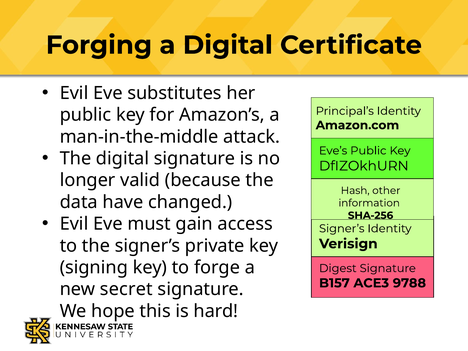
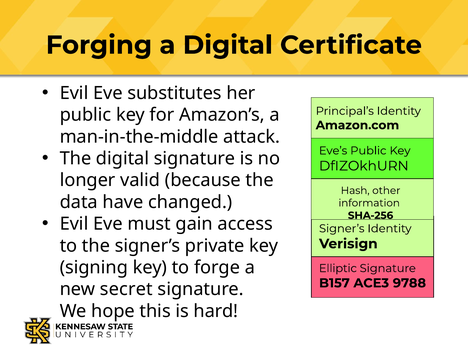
Digest: Digest -> Elliptic
